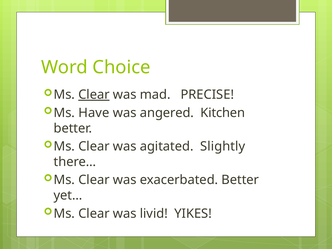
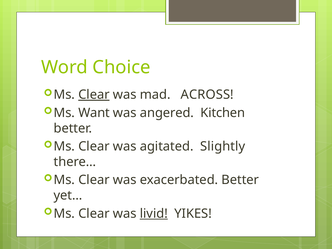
PRECISE: PRECISE -> ACROSS
Have: Have -> Want
livid underline: none -> present
